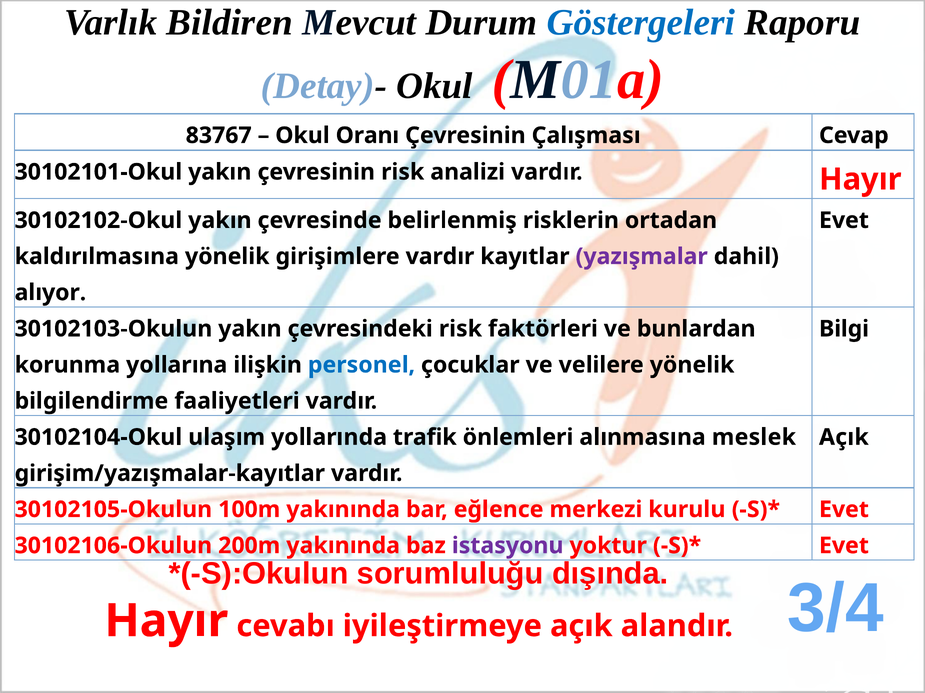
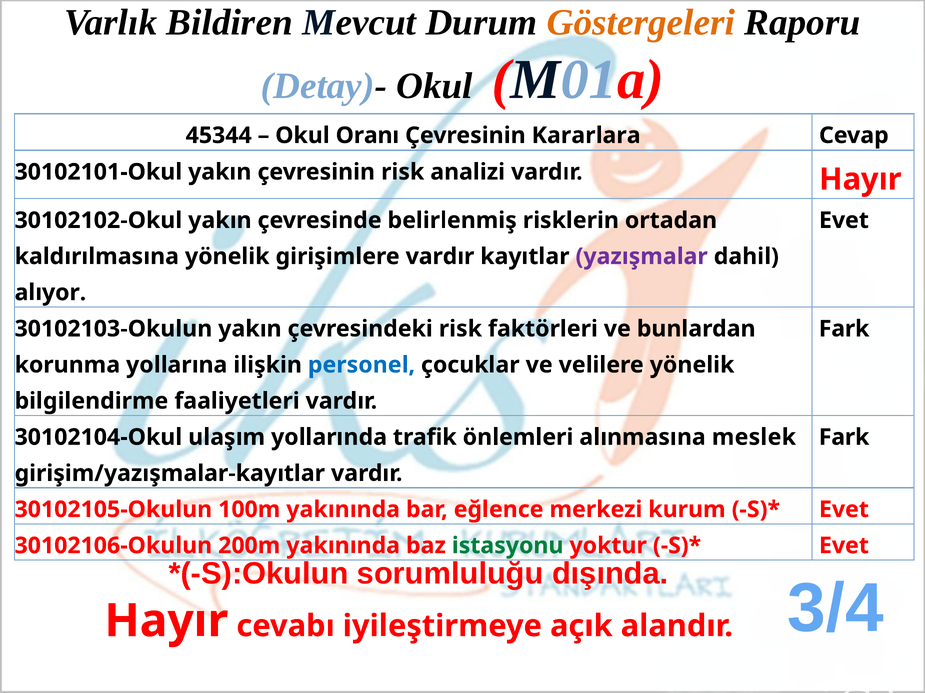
Göstergeleri colour: blue -> orange
83767: 83767 -> 45344
Çalışması: Çalışması -> Kararlara
Bilgi at (844, 329): Bilgi -> Fark
Açık at (844, 438): Açık -> Fark
kurulu: kurulu -> kurum
istasyonu colour: purple -> green
